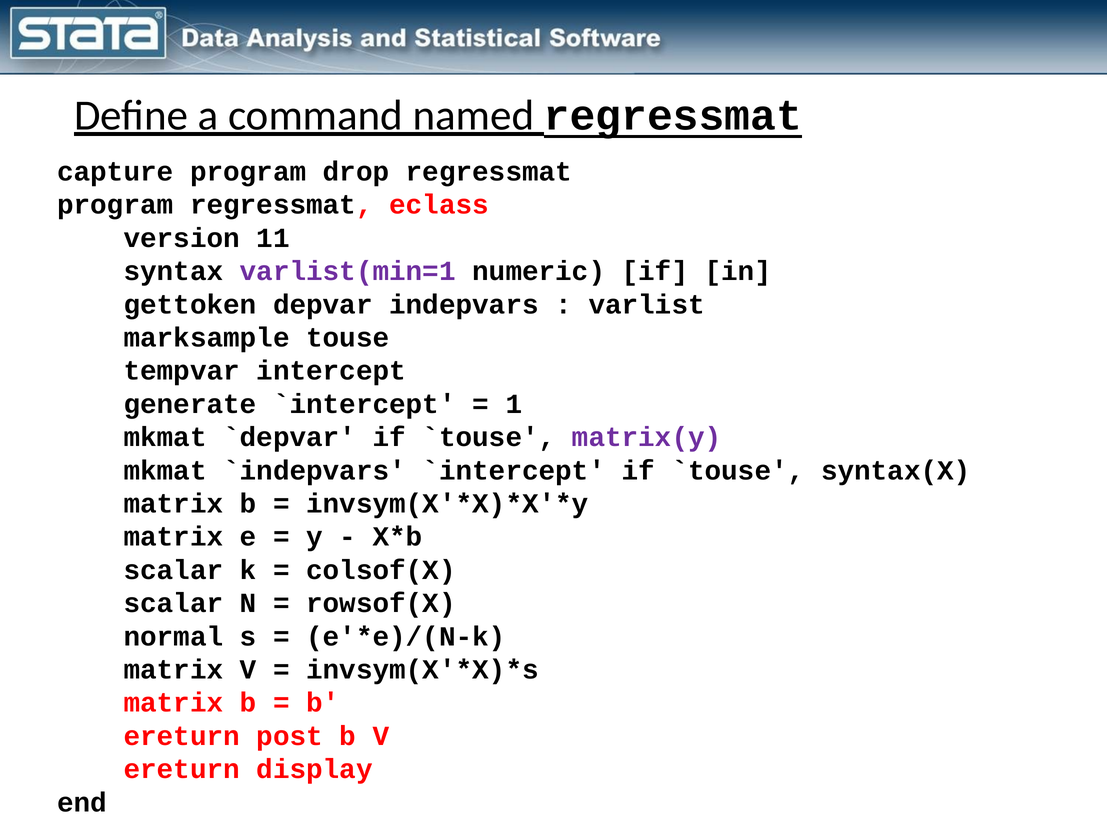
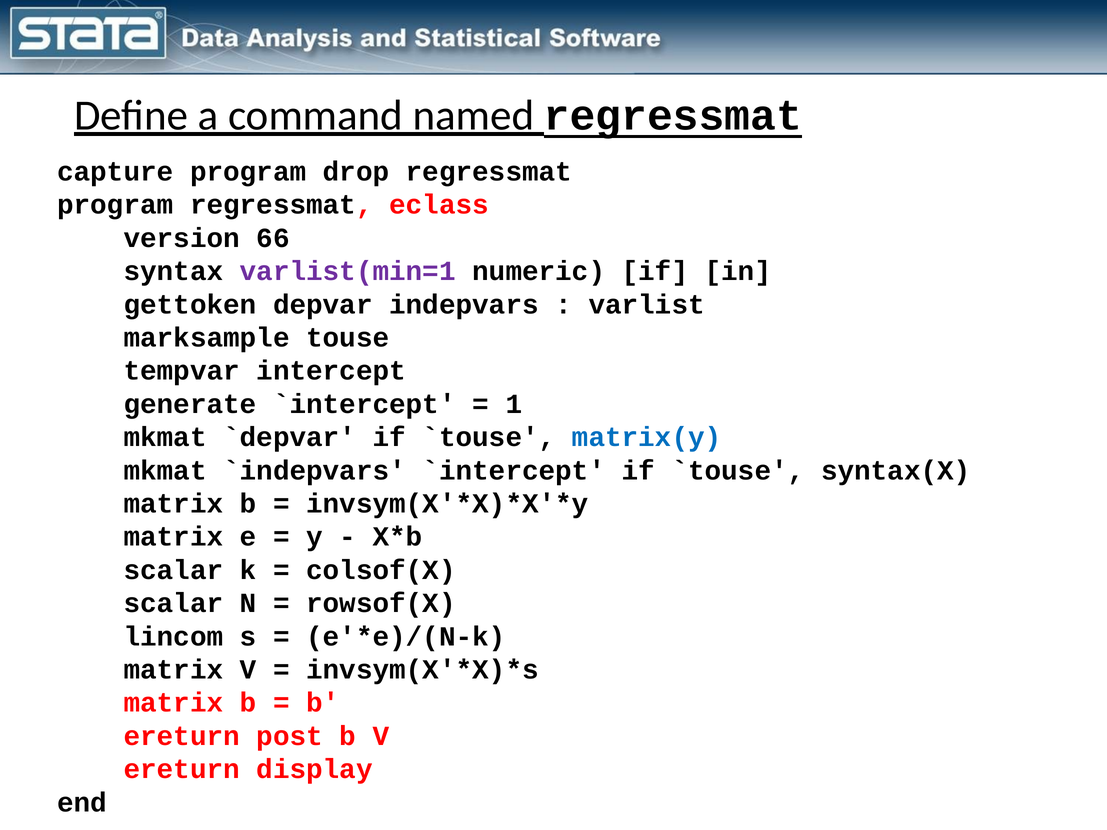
11: 11 -> 66
matrix(y colour: purple -> blue
normal: normal -> lincom
